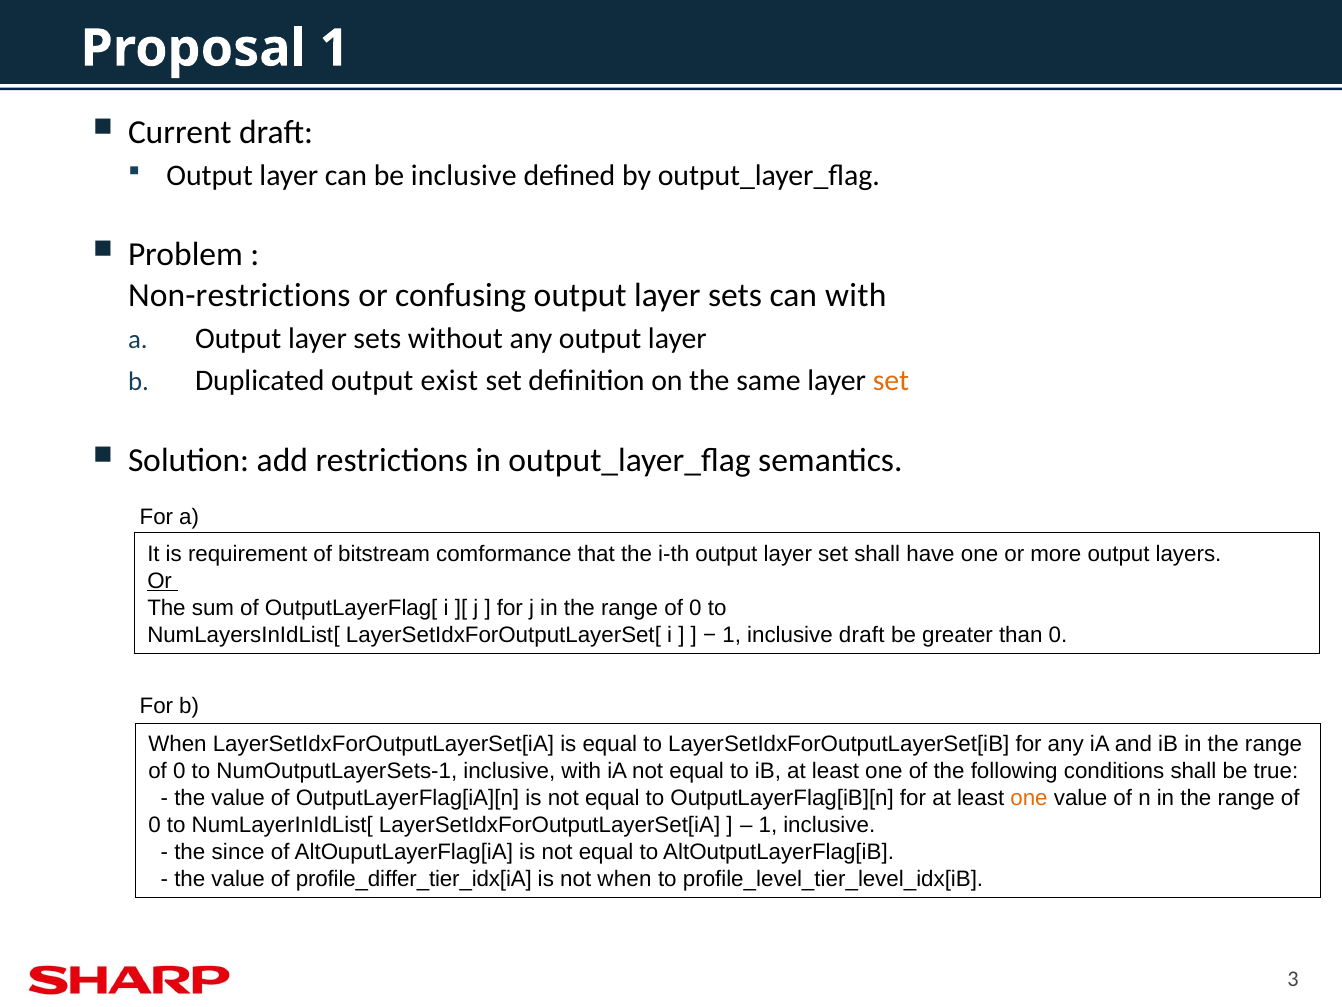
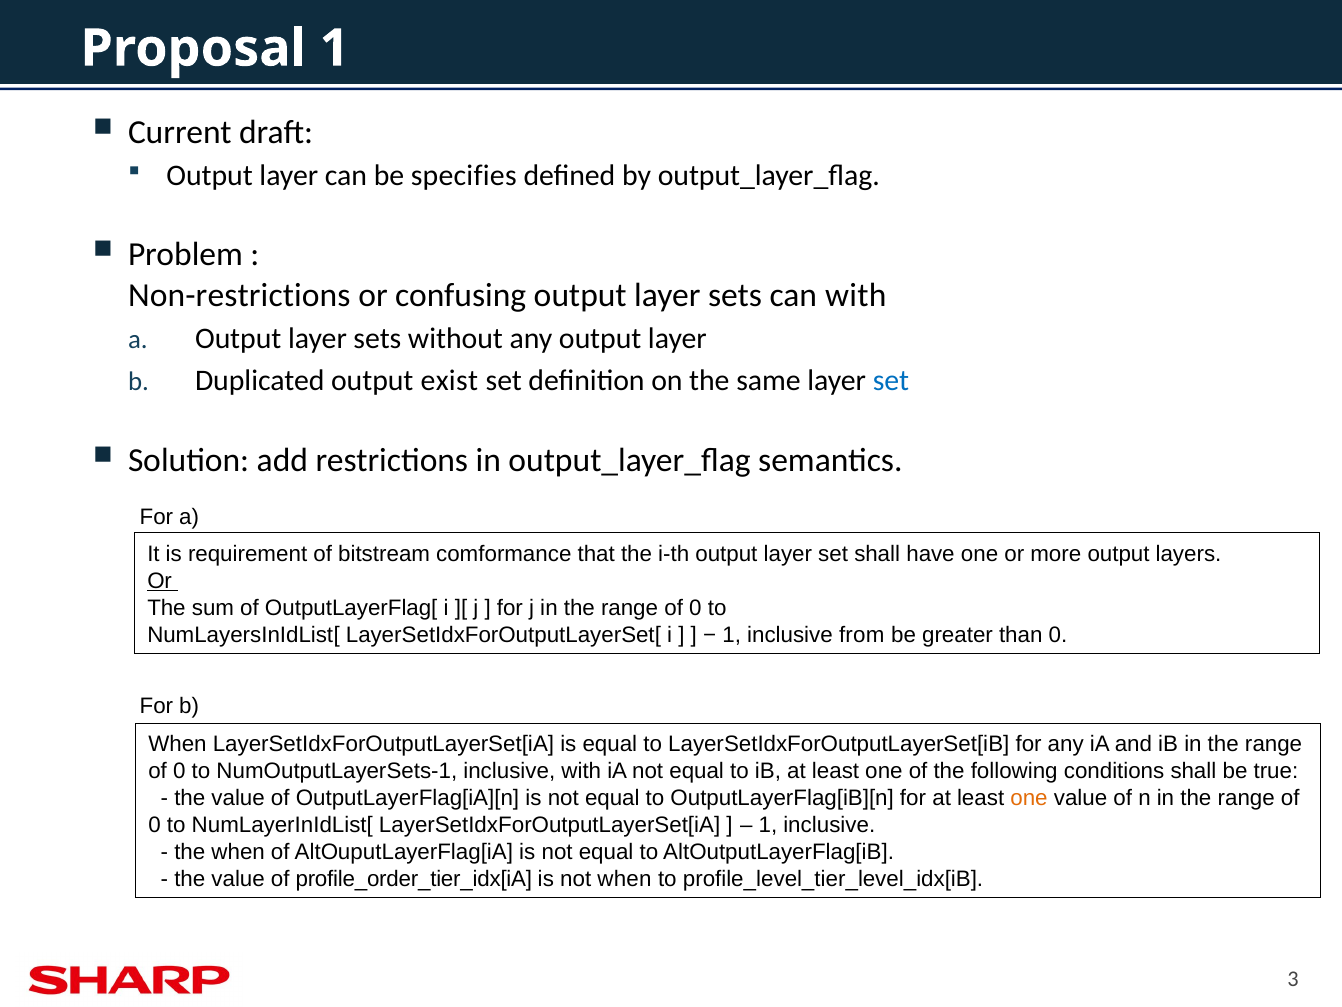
be inclusive: inclusive -> specifies
set at (891, 380) colour: orange -> blue
inclusive draft: draft -> from
the since: since -> when
profile_differ_tier_idx[iA: profile_differ_tier_idx[iA -> profile_order_tier_idx[iA
